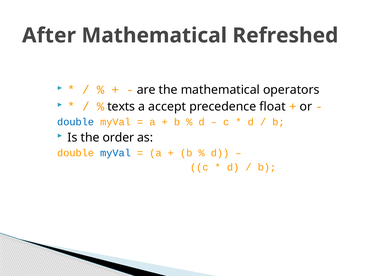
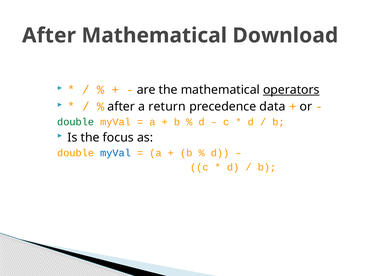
Refreshed: Refreshed -> Download
operators underline: none -> present
texts at (121, 107): texts -> after
accept: accept -> return
float: float -> data
double at (76, 122) colour: blue -> green
order: order -> focus
